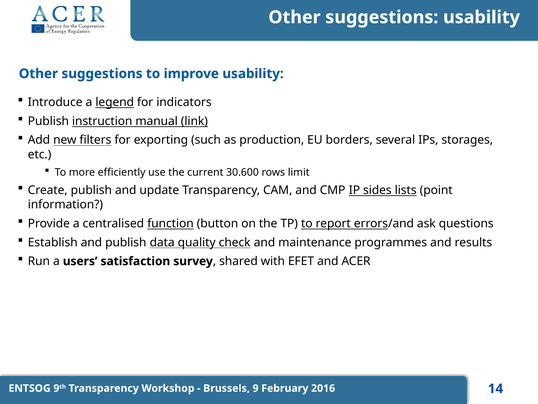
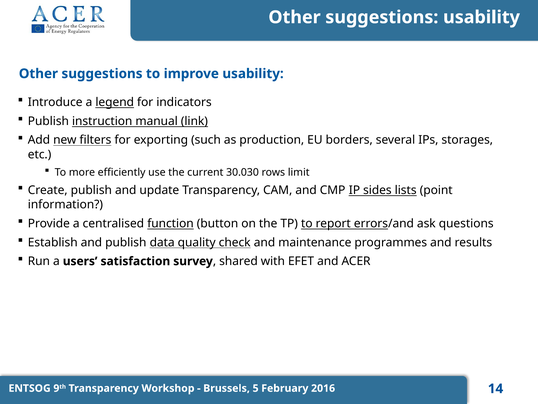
30.600: 30.600 -> 30.030
9: 9 -> 5
